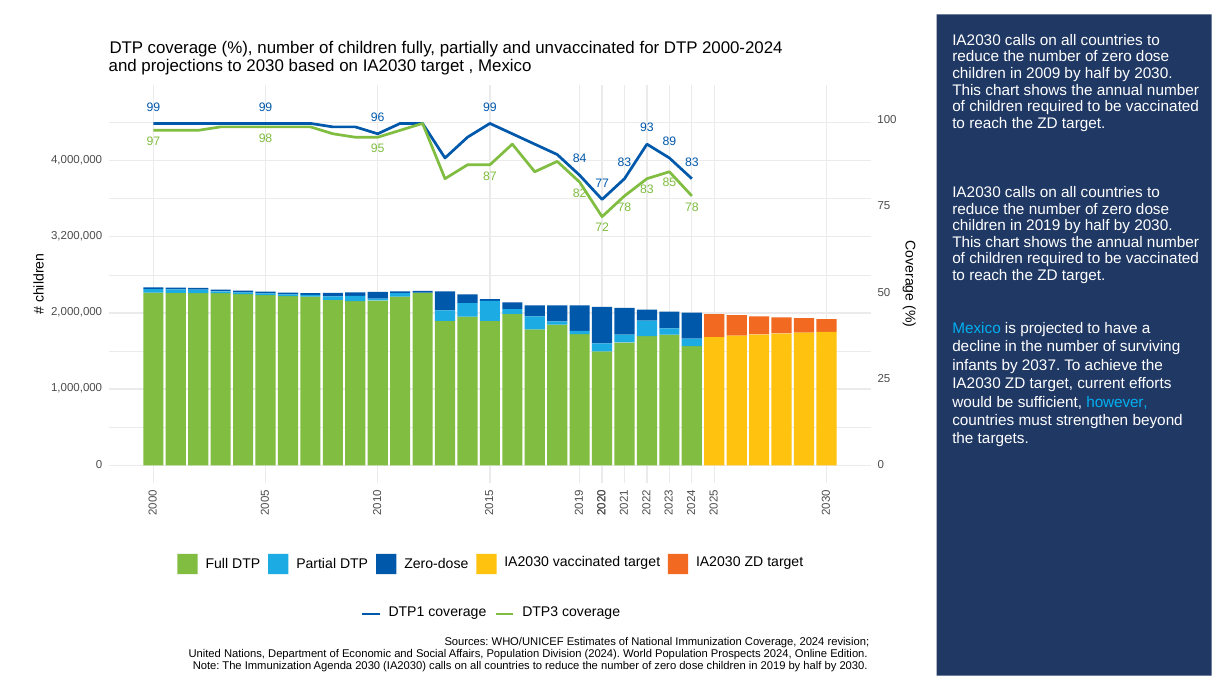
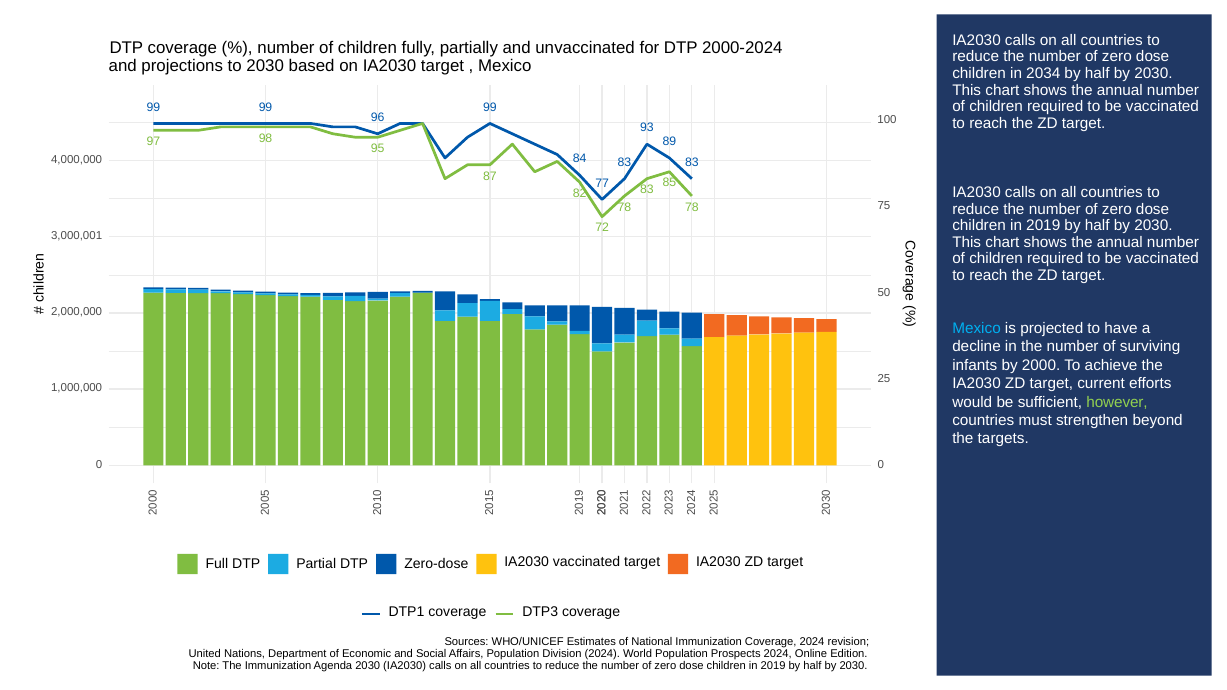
2009: 2009 -> 2034
3,200,000: 3,200,000 -> 3,000,001
2037: 2037 -> 2000
however colour: light blue -> light green
